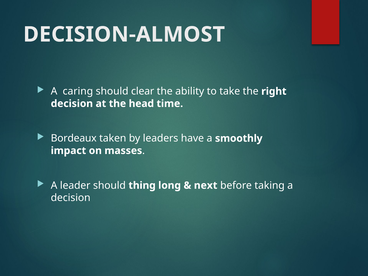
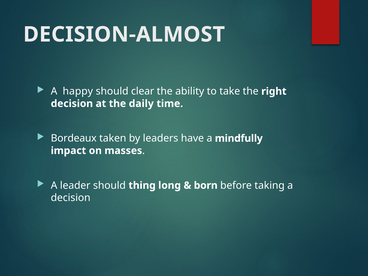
caring: caring -> happy
head: head -> daily
smoothly: smoothly -> mindfully
next: next -> born
